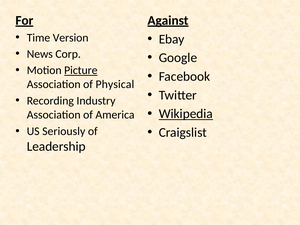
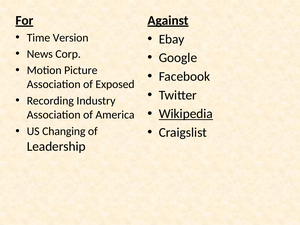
Picture underline: present -> none
Physical: Physical -> Exposed
Seriously: Seriously -> Changing
